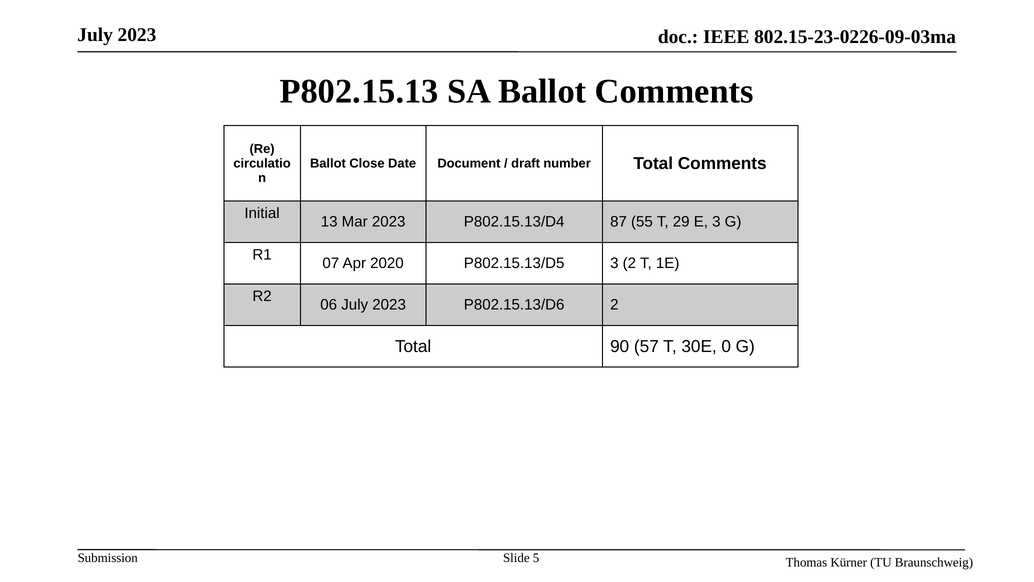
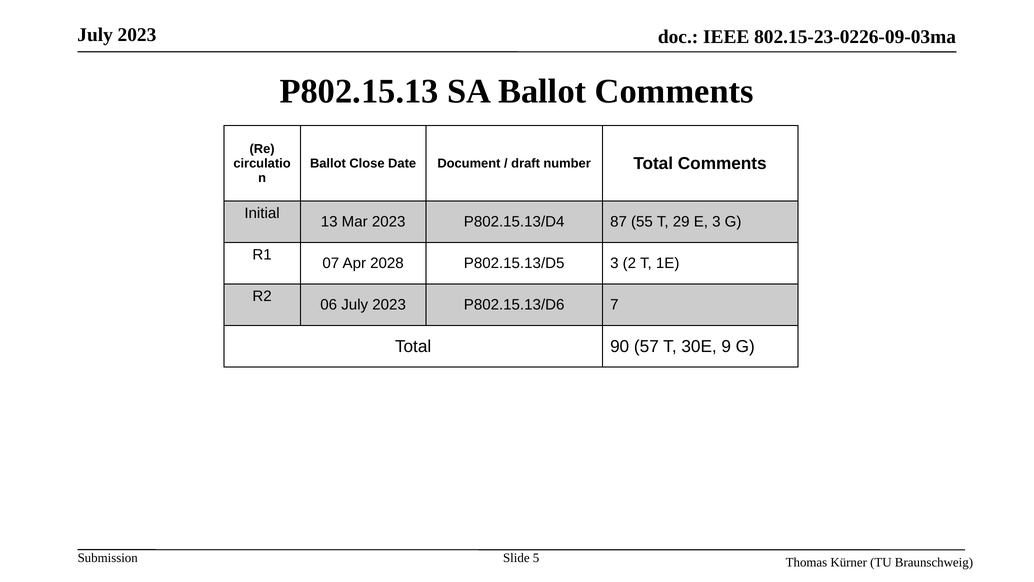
2020: 2020 -> 2028
P802.15.13/D6 2: 2 -> 7
0: 0 -> 9
